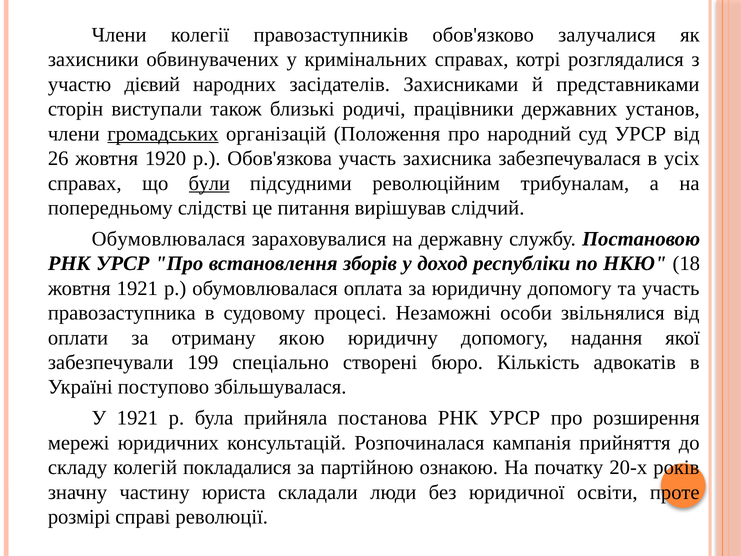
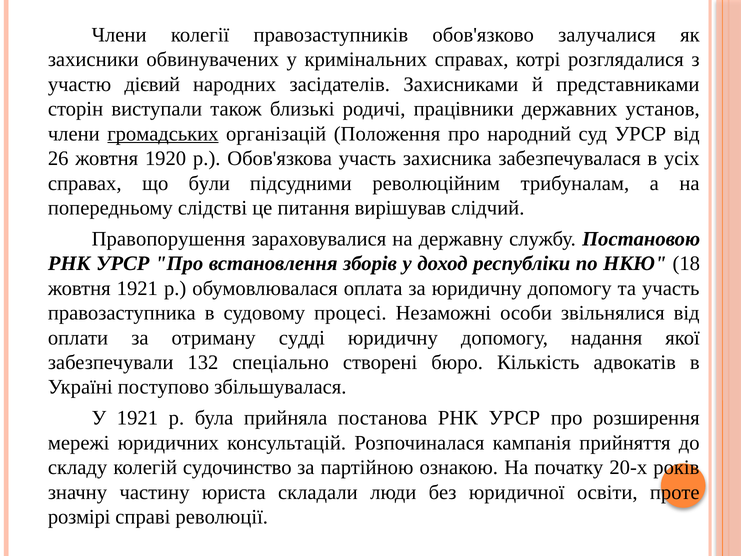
були underline: present -> none
Обумовлювалася at (168, 239): Обумовлювалася -> Правопорушення
якою: якою -> судді
199: 199 -> 132
покладалися: покладалися -> судочинство
